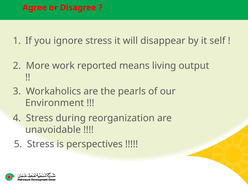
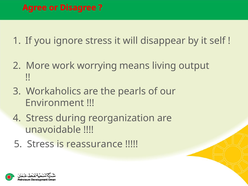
reported: reported -> worrying
perspectives: perspectives -> reassurance
